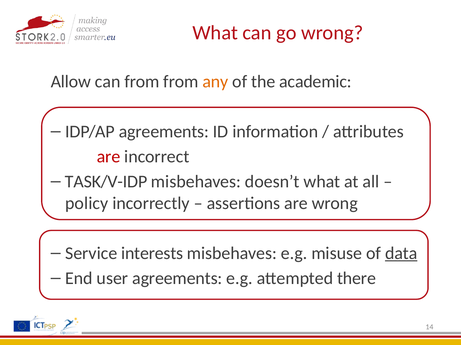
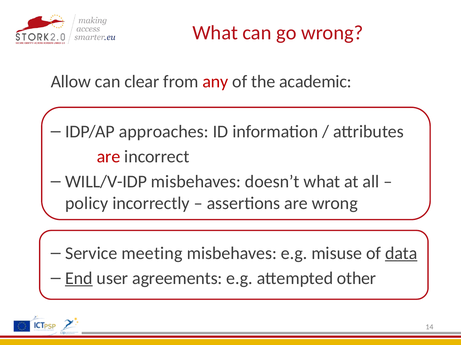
can from: from -> clear
any colour: orange -> red
IDP/AP agreements: agreements -> approaches
TASK/V-IDP: TASK/V-IDP -> WILL/V-IDP
interests: interests -> meeting
End underline: none -> present
there: there -> other
